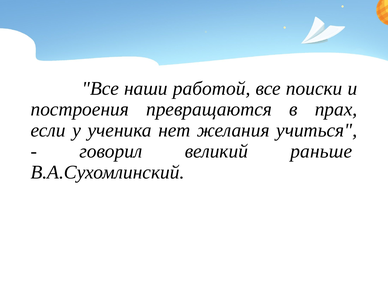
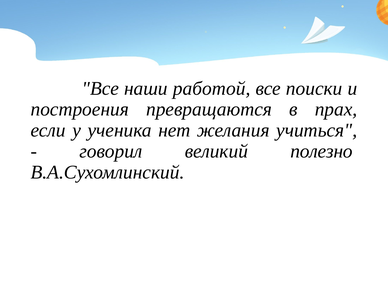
раньше: раньше -> полезно
